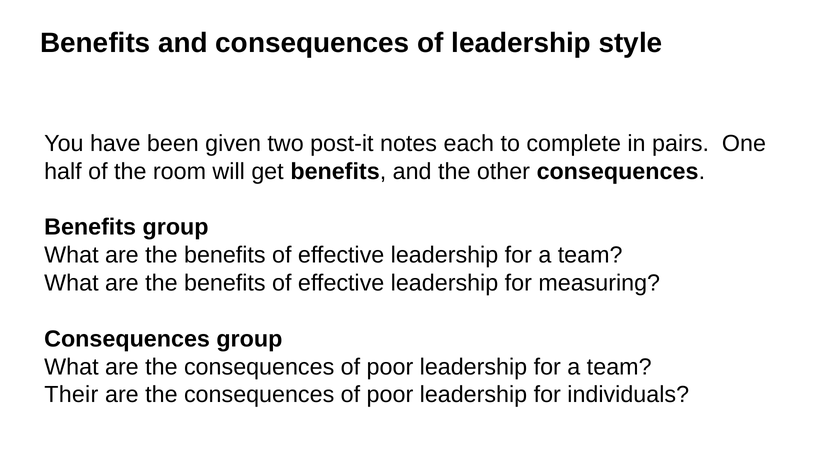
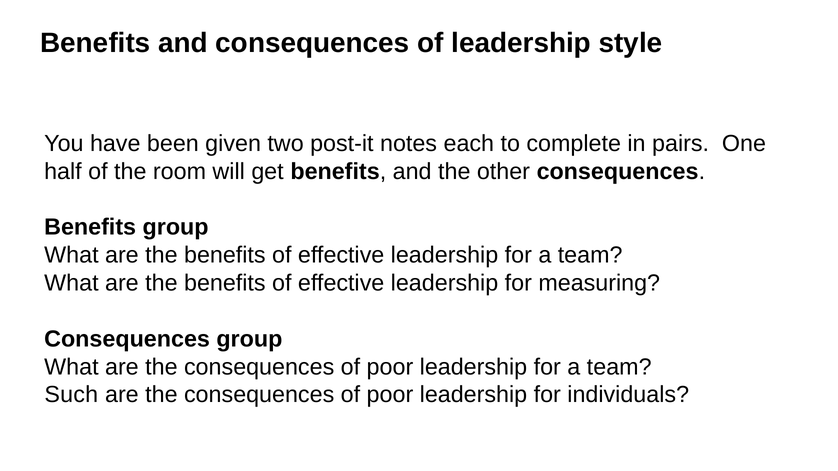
Their: Their -> Such
